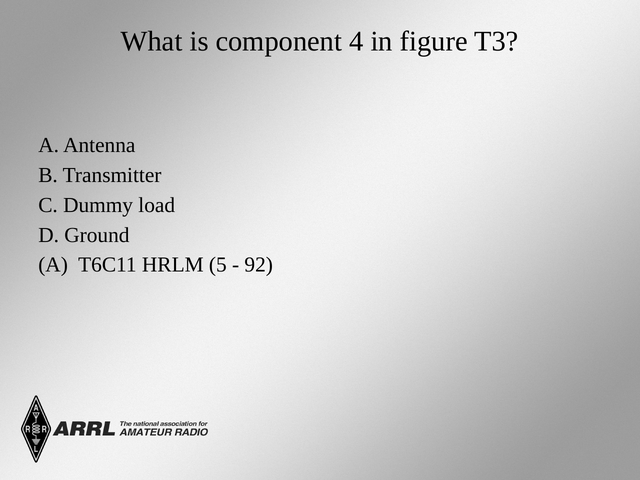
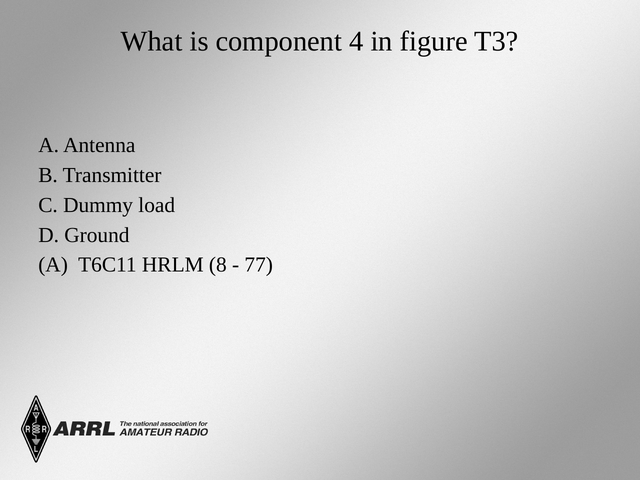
5: 5 -> 8
92: 92 -> 77
